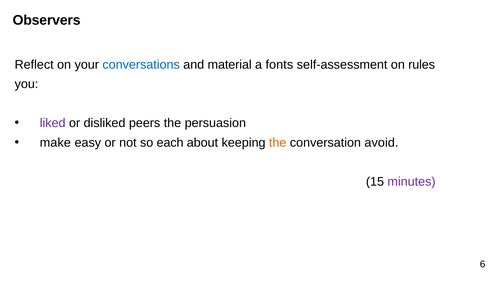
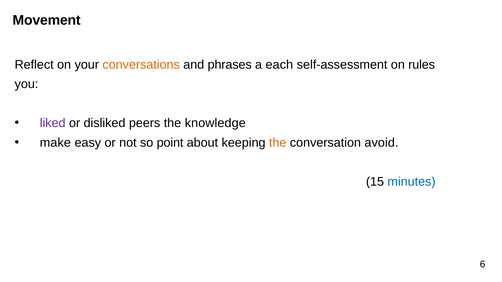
Observers: Observers -> Movement
conversations colour: blue -> orange
material: material -> phrases
fonts: fonts -> each
persuasion: persuasion -> knowledge
each: each -> point
minutes colour: purple -> blue
